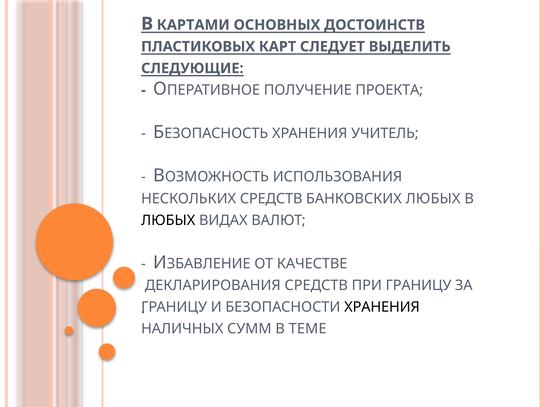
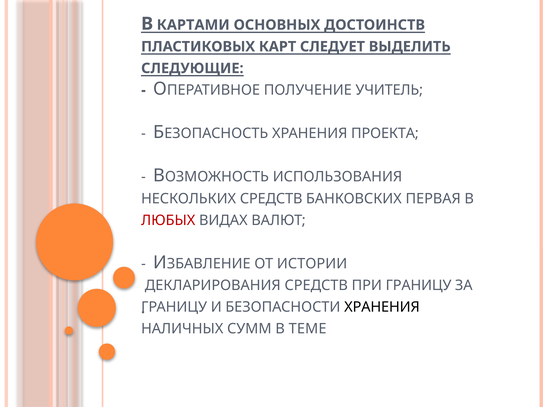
ПРОЕКТА: ПРОЕКТА -> УЧИТЕЛЬ
УЧИТЕЛЬ: УЧИТЕЛЬ -> ПРОЕКТА
БАНКОВСКИХ ЛЮБЫХ: ЛЮБЫХ -> ПЕРВАЯ
ЛЮБЫХ at (168, 220) colour: black -> red
КАЧЕСТВЕ: КАЧЕСТВЕ -> ИСТОРИИ
